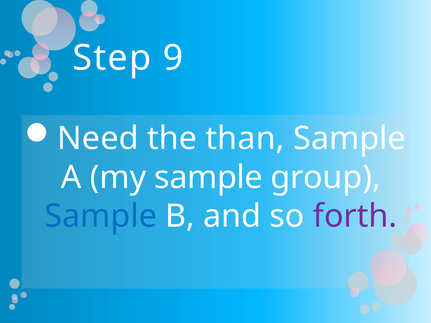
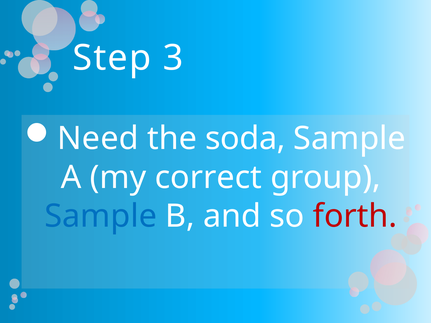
9: 9 -> 3
than: than -> soda
my sample: sample -> correct
forth colour: purple -> red
